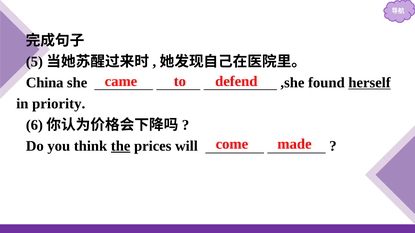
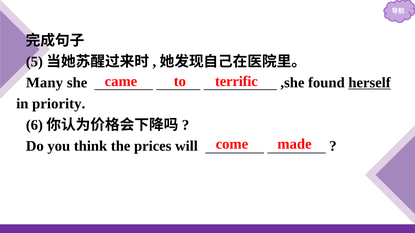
defend: defend -> terrific
China: China -> Many
the underline: present -> none
